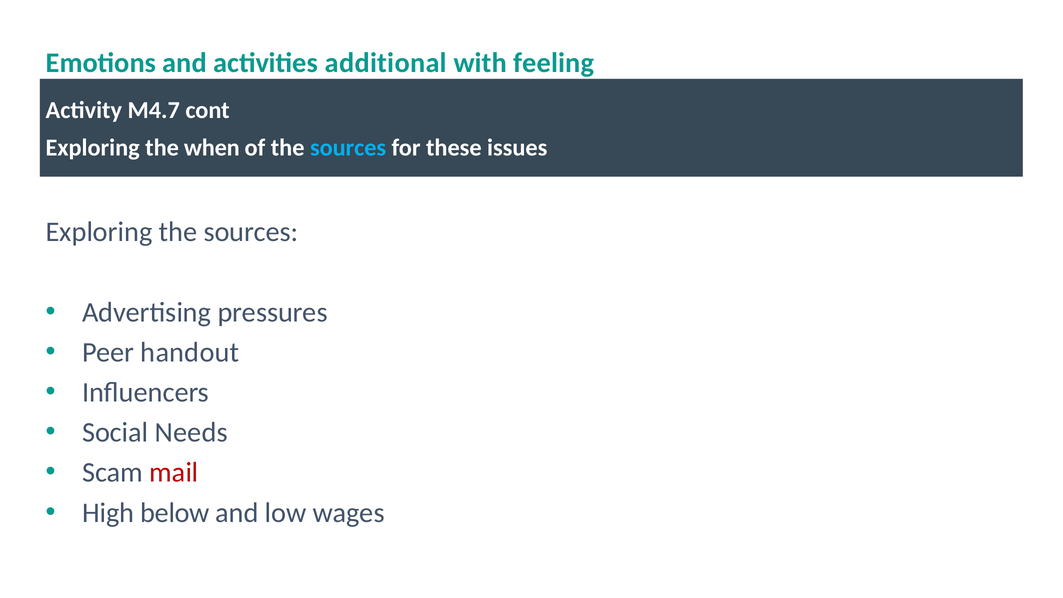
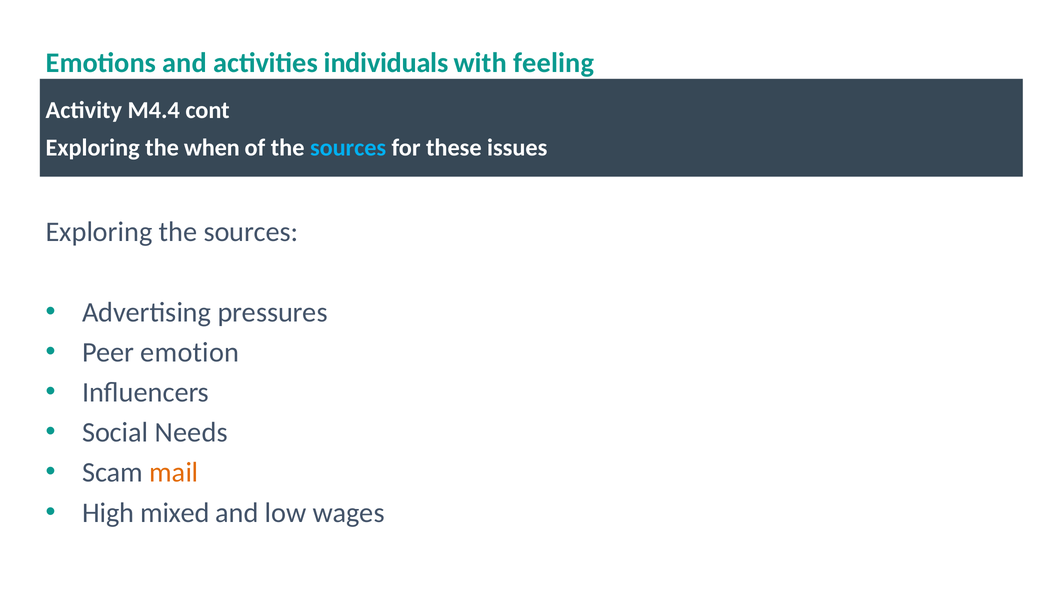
additional: additional -> individuals
M4.7: M4.7 -> M4.4
handout: handout -> emotion
mail colour: red -> orange
below: below -> mixed
